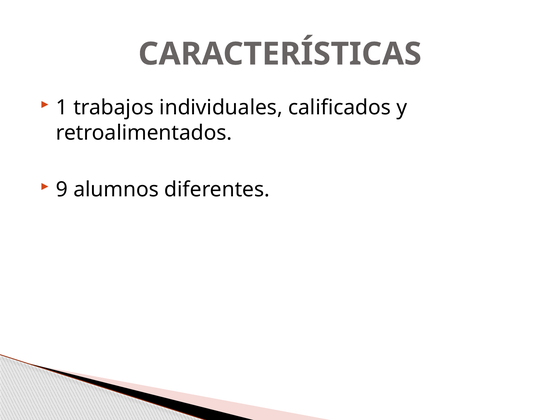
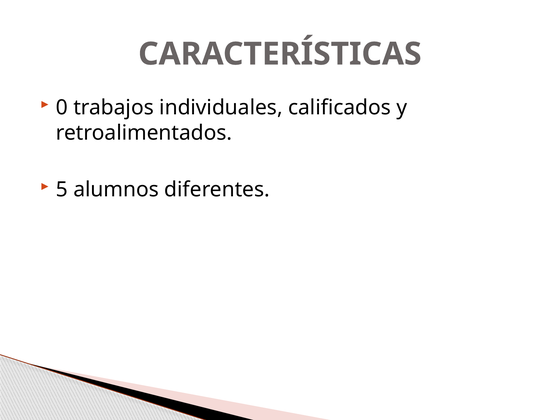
1: 1 -> 0
9: 9 -> 5
